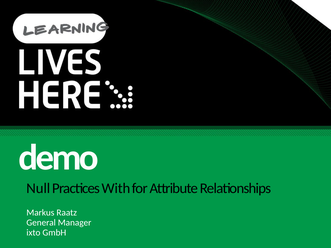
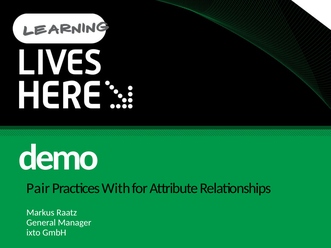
Null: Null -> Pair
